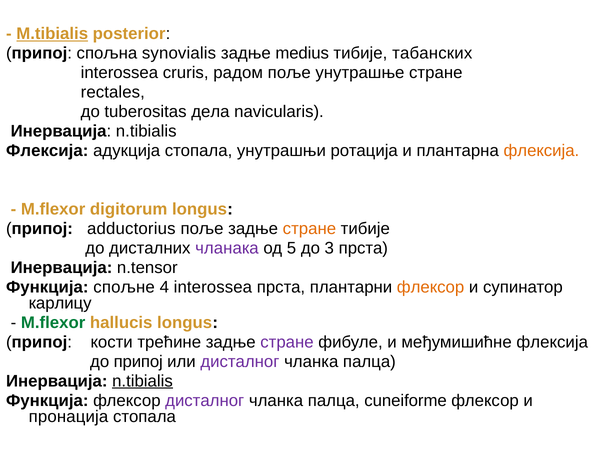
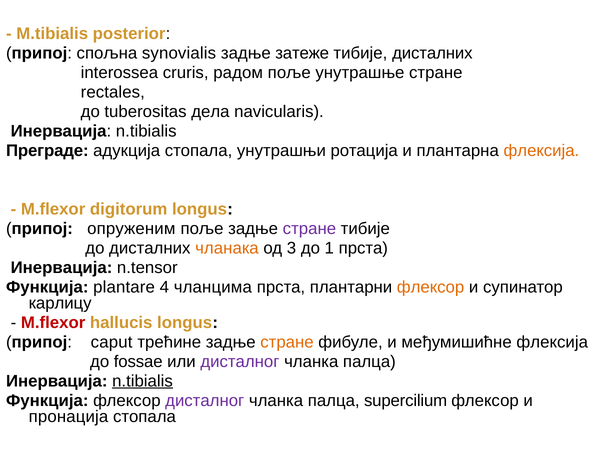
M.tibialis underline: present -> none
medius: medius -> затеже
тибије табанских: табанских -> дисталних
Флексија at (47, 151): Флексија -> Преграде
adductorius: adductorius -> опруженим
стране at (309, 229) colour: orange -> purple
чланака colour: purple -> orange
5: 5 -> 3
3: 3 -> 1
спољне: спољне -> plantare
4 interossea: interossea -> чланцима
M.flexor at (53, 323) colour: green -> red
кости: кости -> caput
стране at (287, 342) colour: purple -> orange
до припој: припој -> fossae
cuneiforme: cuneiforme -> supercilium
